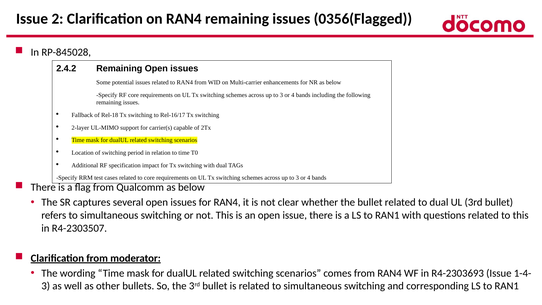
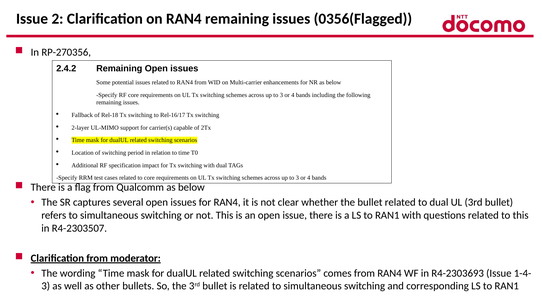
RP-845028: RP-845028 -> RP-270356
